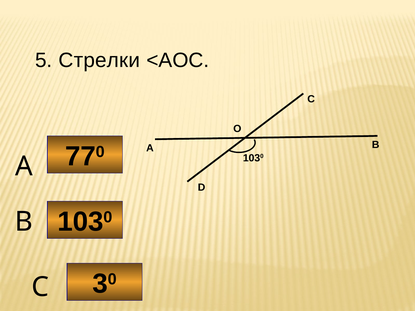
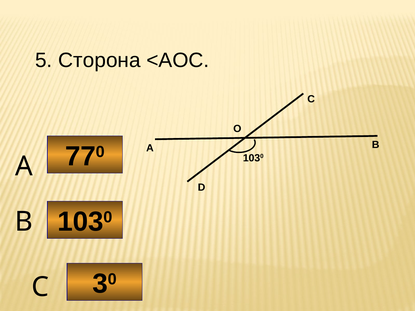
Стрелки: Стрелки -> Сторона
